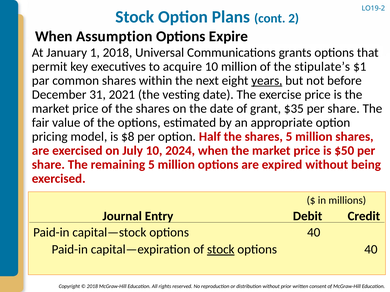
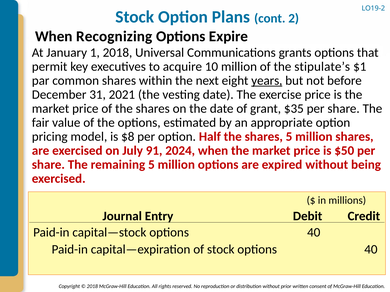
Assumption: Assumption -> Recognizing
July 10: 10 -> 91
stock at (221, 250) underline: present -> none
